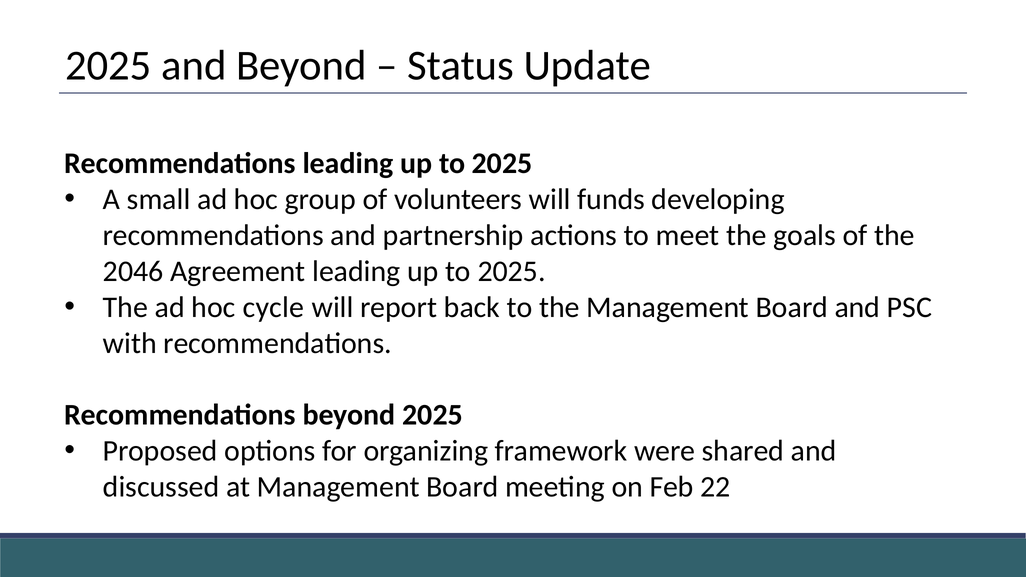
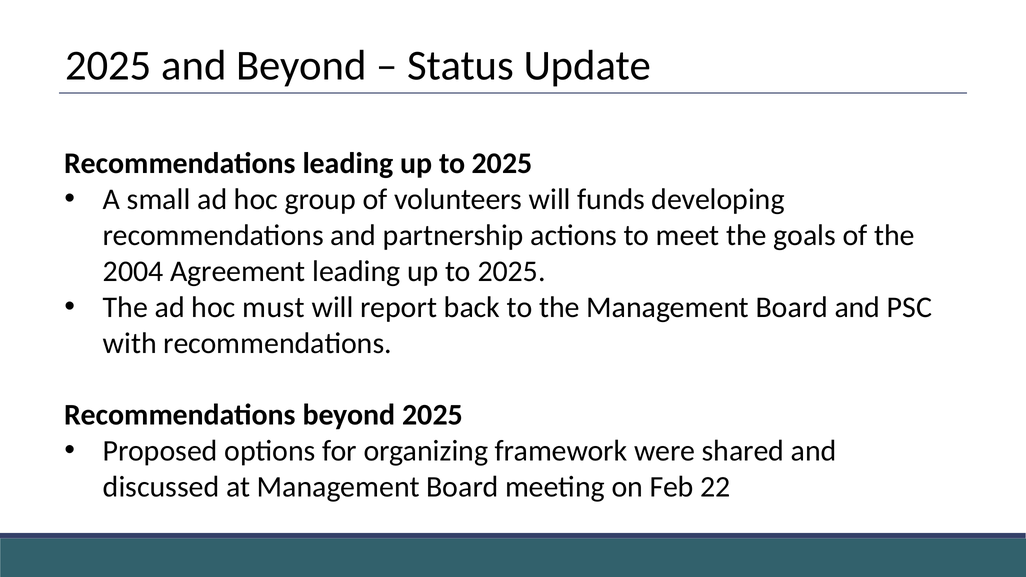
2046: 2046 -> 2004
cycle: cycle -> must
